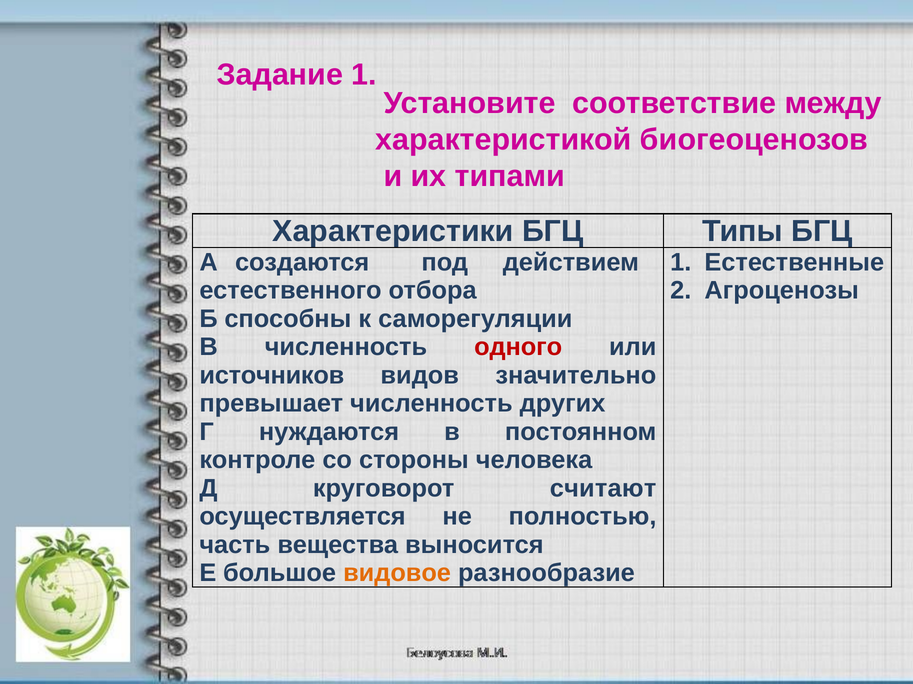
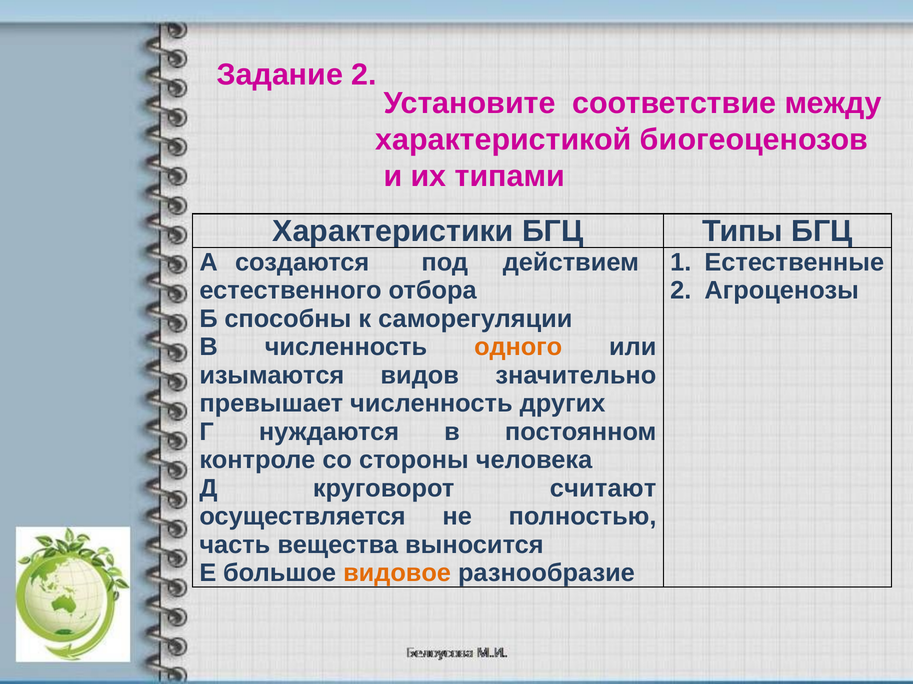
Задание 1: 1 -> 2
одного colour: red -> orange
источников: источников -> изымаются
